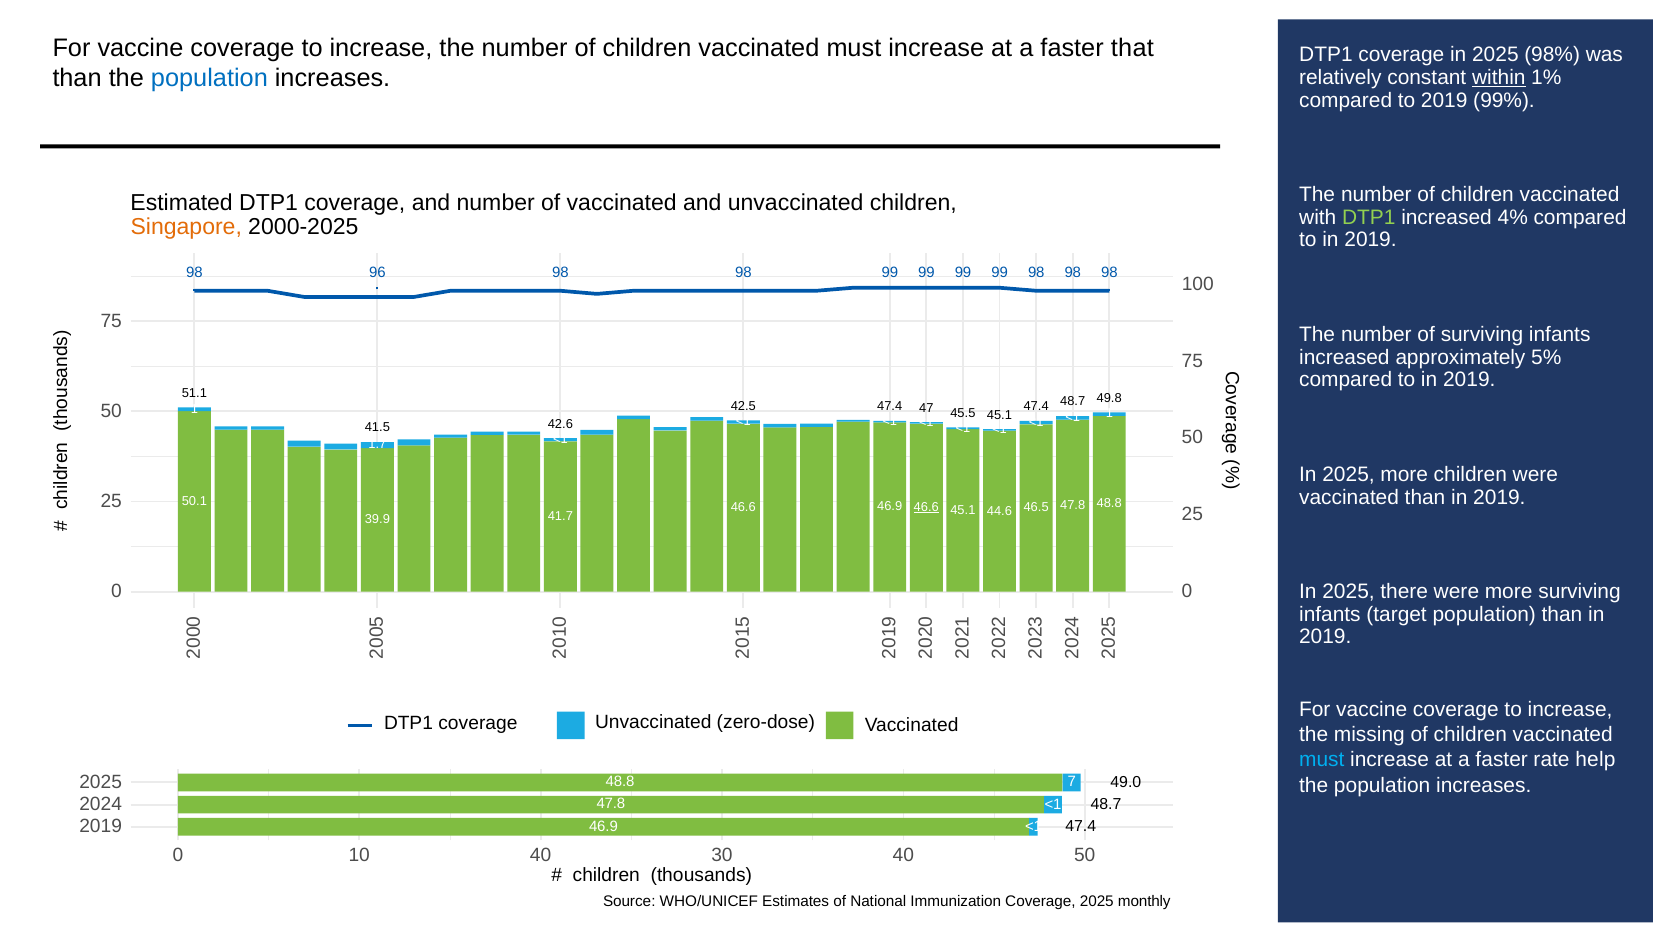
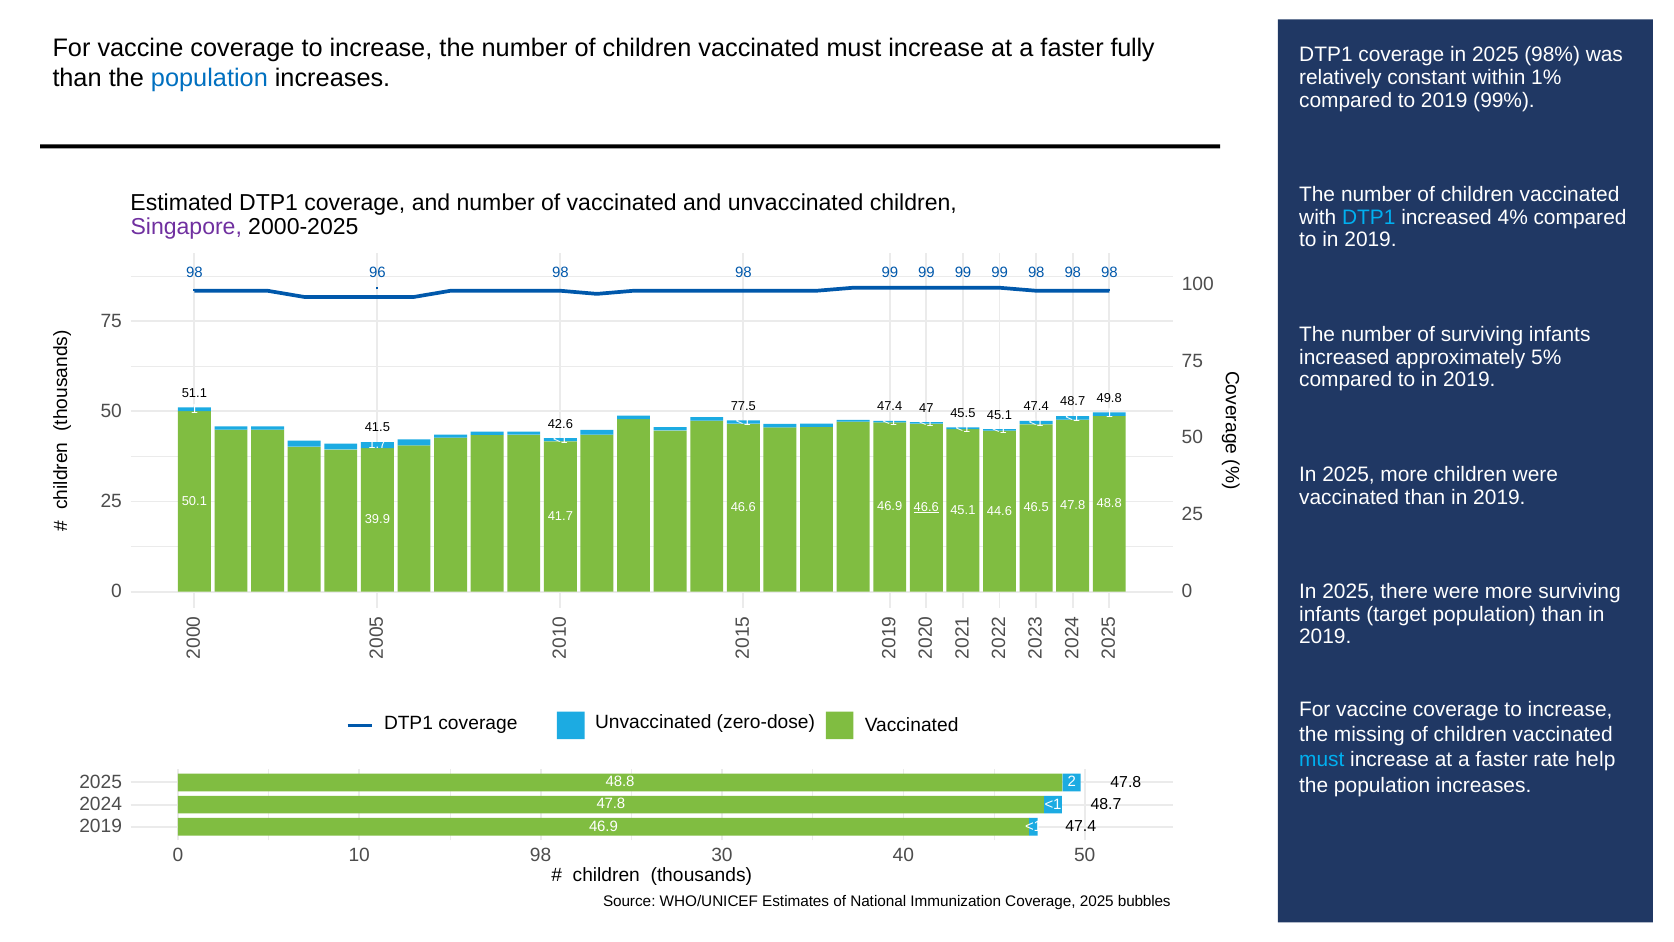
that: that -> fully
within underline: present -> none
DTP1 at (1369, 217) colour: light green -> light blue
Singapore colour: orange -> purple
42.5: 42.5 -> 77.5
49.0 at (1126, 782): 49.0 -> 47.8
48.8 7: 7 -> 2
10 40: 40 -> 98
monthly: monthly -> bubbles
